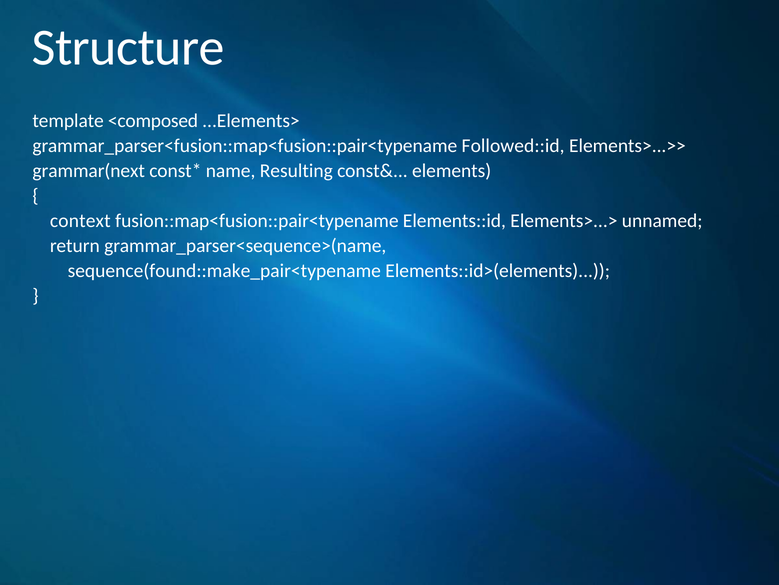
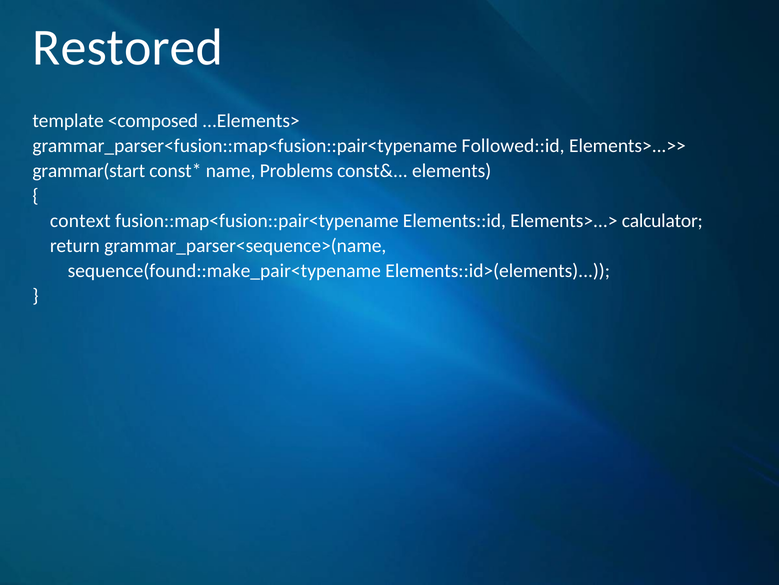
Structure: Structure -> Restored
grammar(next: grammar(next -> grammar(start
Resulting: Resulting -> Problems
unnamed: unnamed -> calculator
